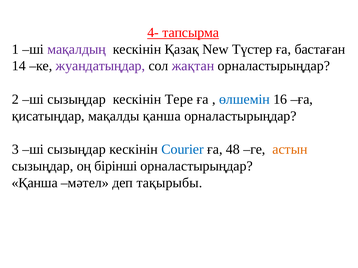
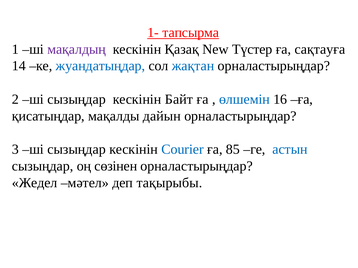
4-: 4- -> 1-
бастаған: бастаған -> сақтауға
жуандатыңдар colour: purple -> blue
жақтан colour: purple -> blue
Тере: Тере -> Байт
мақалды қанша: қанша -> дайын
48: 48 -> 85
астын colour: orange -> blue
бірінші: бірінші -> сөзінен
Қанша at (35, 183): Қанша -> Жедел
